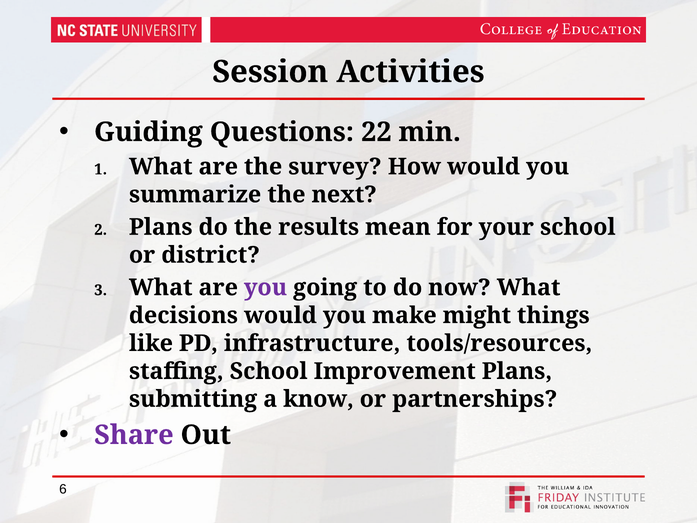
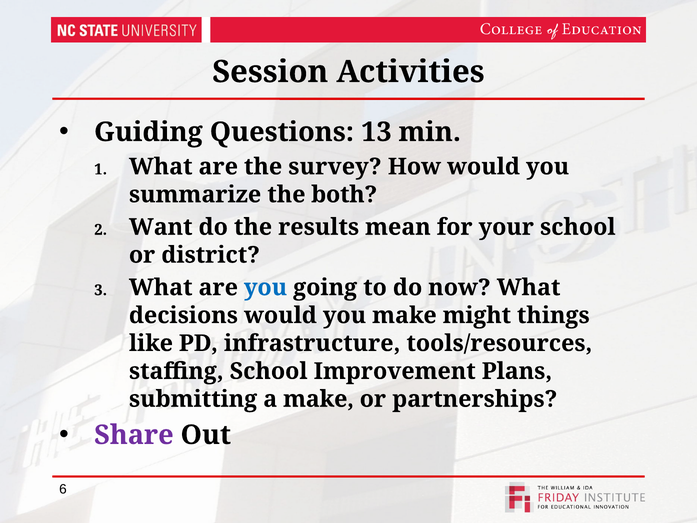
22: 22 -> 13
next: next -> both
Plans at (161, 227): Plans -> Want
you at (266, 287) colour: purple -> blue
a know: know -> make
